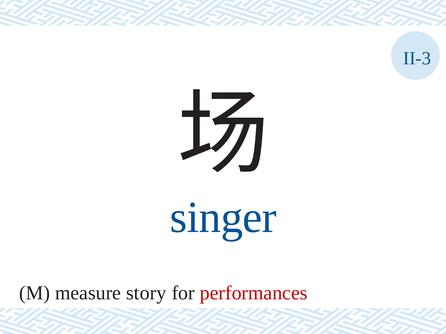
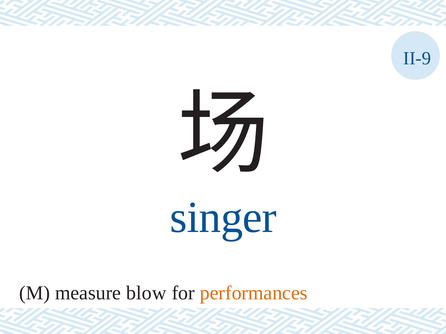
II-3: II-3 -> II-9
story: story -> blow
performances colour: red -> orange
